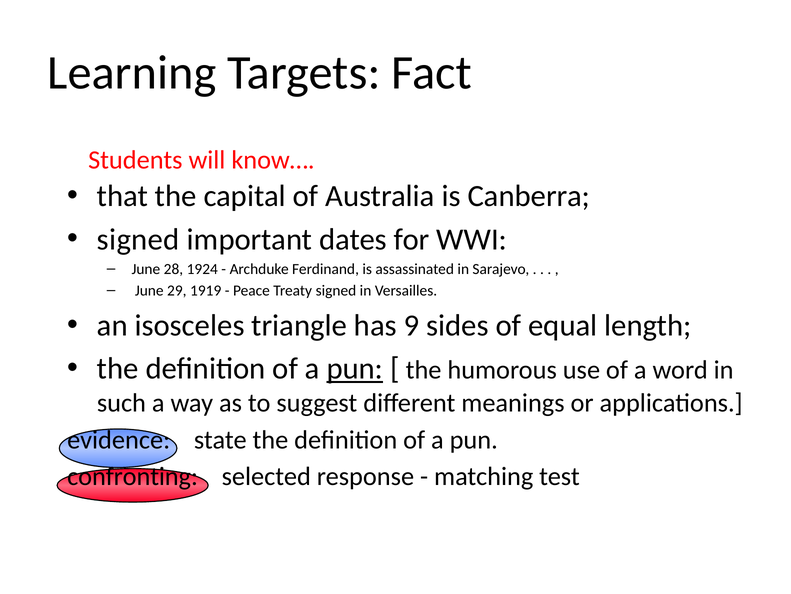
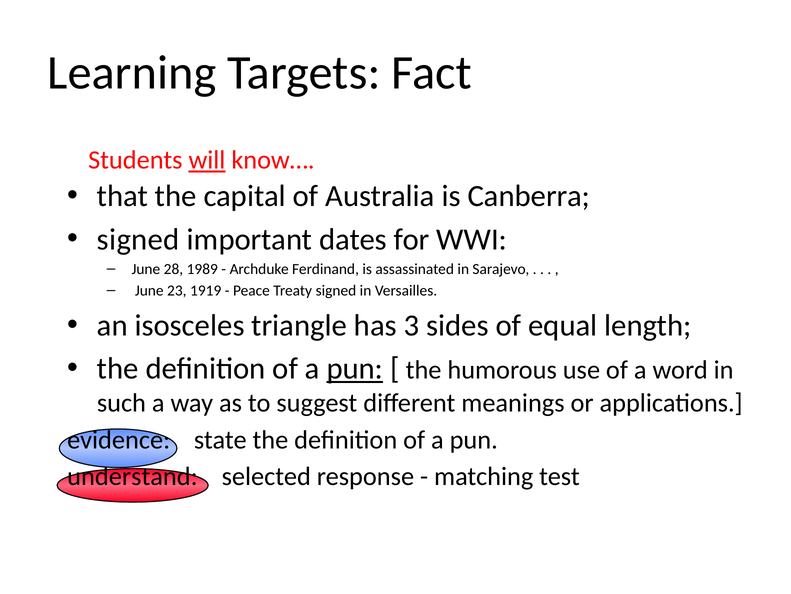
will underline: none -> present
1924: 1924 -> 1989
29: 29 -> 23
9: 9 -> 3
confronting: confronting -> understand
